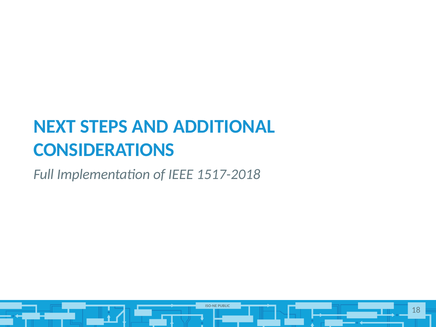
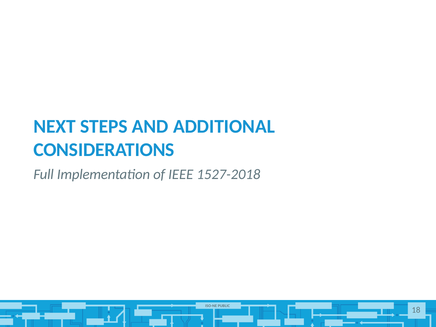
1517-2018: 1517-2018 -> 1527-2018
